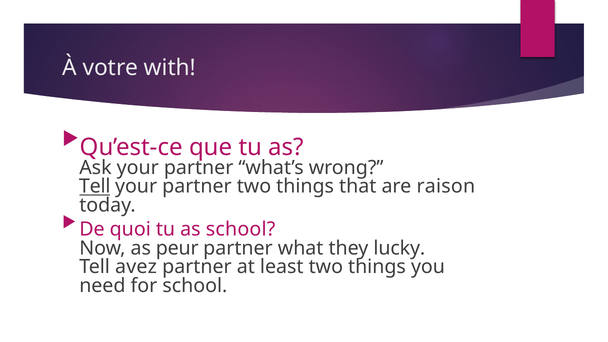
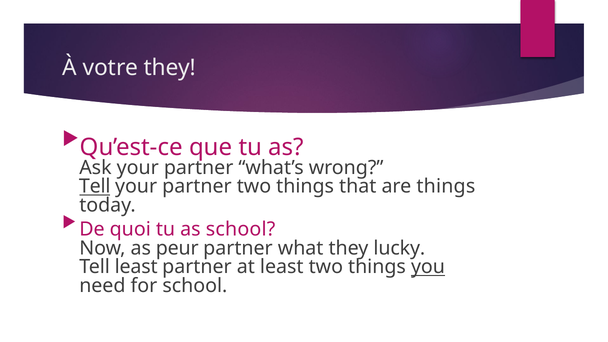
votre with: with -> they
are raison: raison -> things
Tell avez: avez -> least
you underline: none -> present
